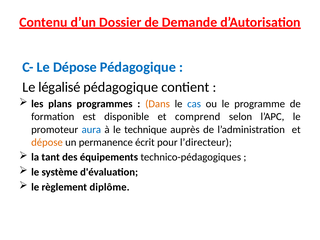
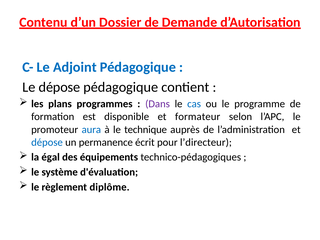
Le Dépose: Dépose -> Adjoint
Le légalisé: légalisé -> dépose
Dans colour: orange -> purple
comprend: comprend -> formateur
dépose at (47, 142) colour: orange -> blue
tant: tant -> égal
